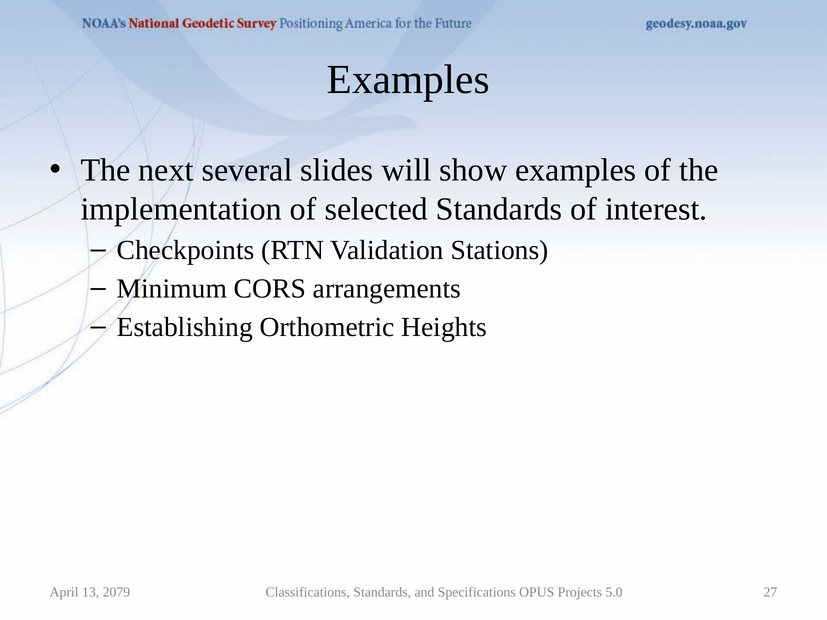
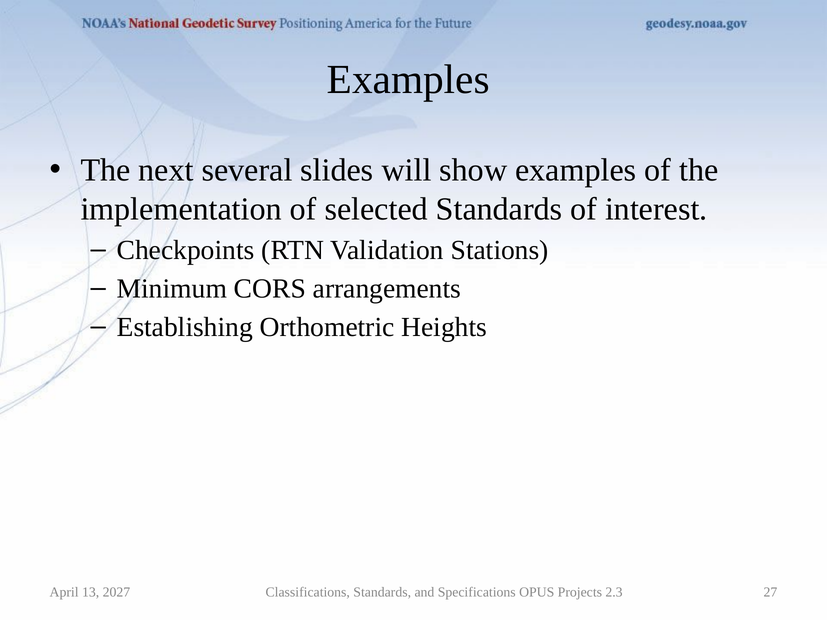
2079: 2079 -> 2027
5.0: 5.0 -> 2.3
